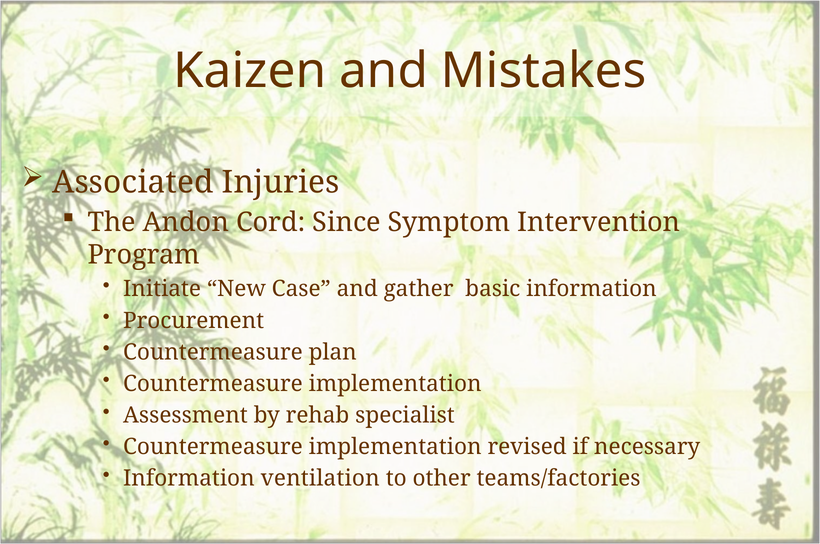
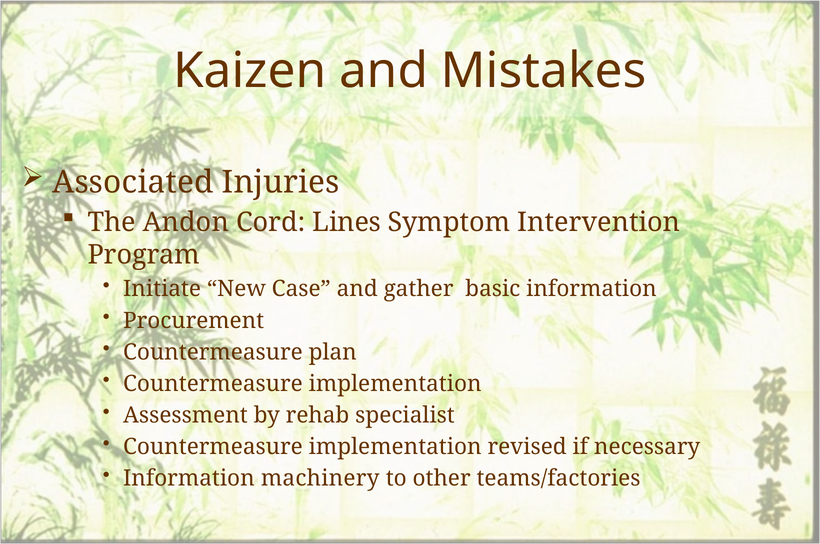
Since: Since -> Lines
ventilation: ventilation -> machinery
